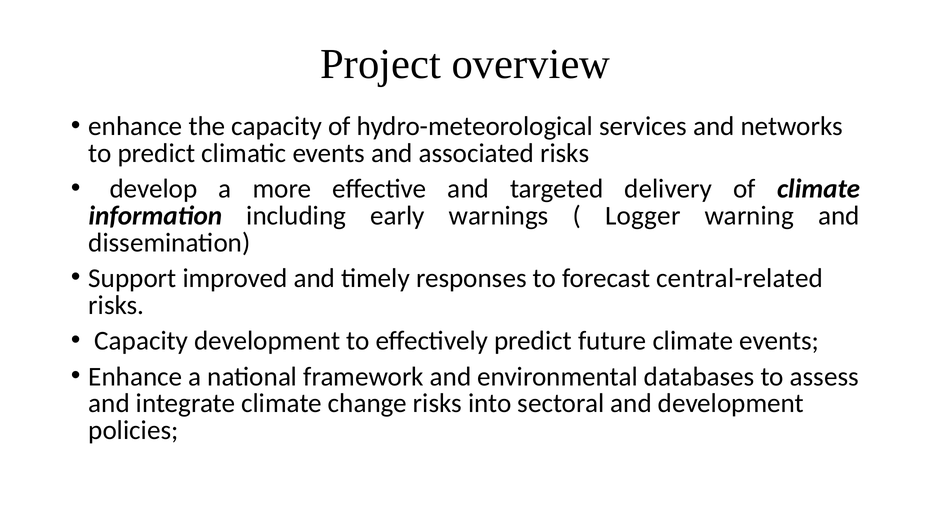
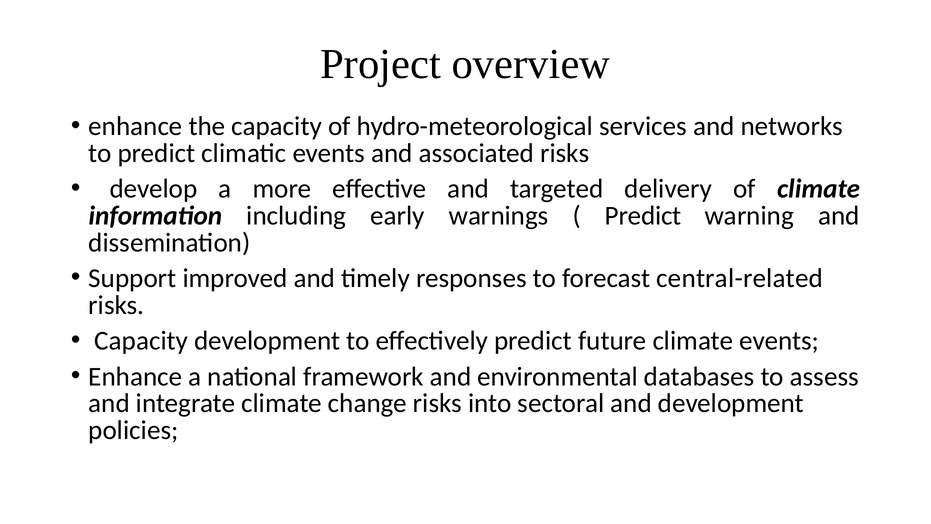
Logger at (643, 216): Logger -> Predict
